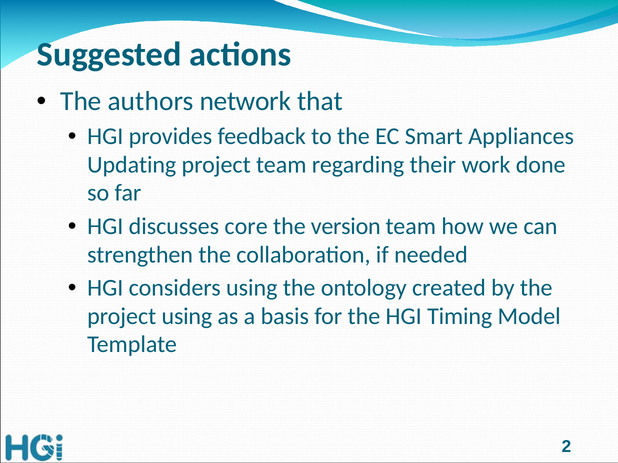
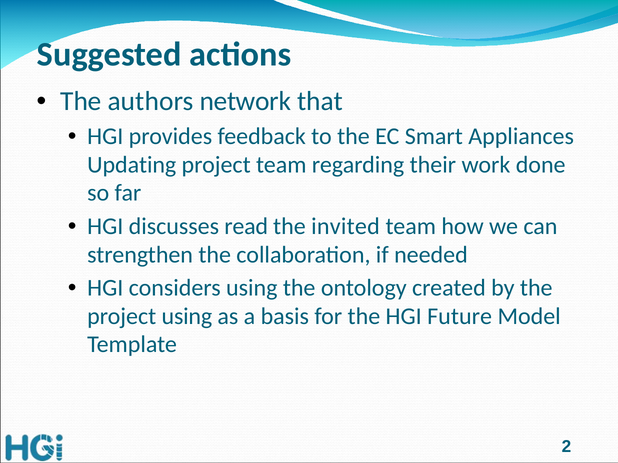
core: core -> read
version: version -> invited
Timing: Timing -> Future
